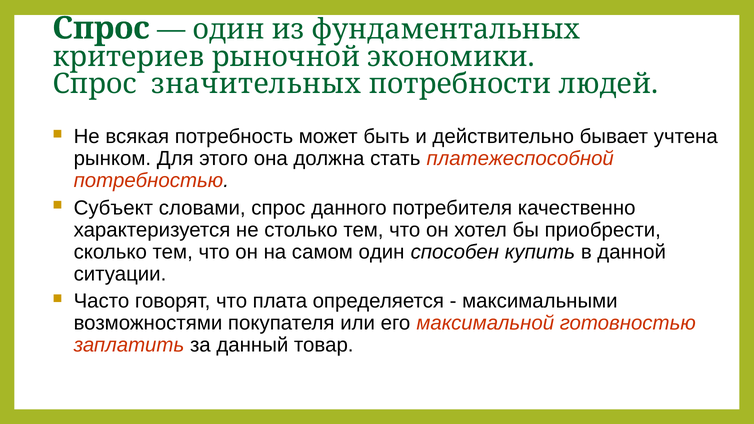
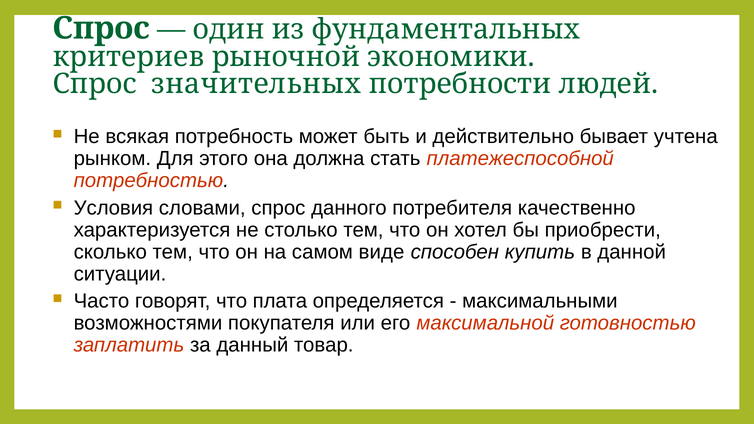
Субъект: Субъект -> Условия
самом один: один -> виде
